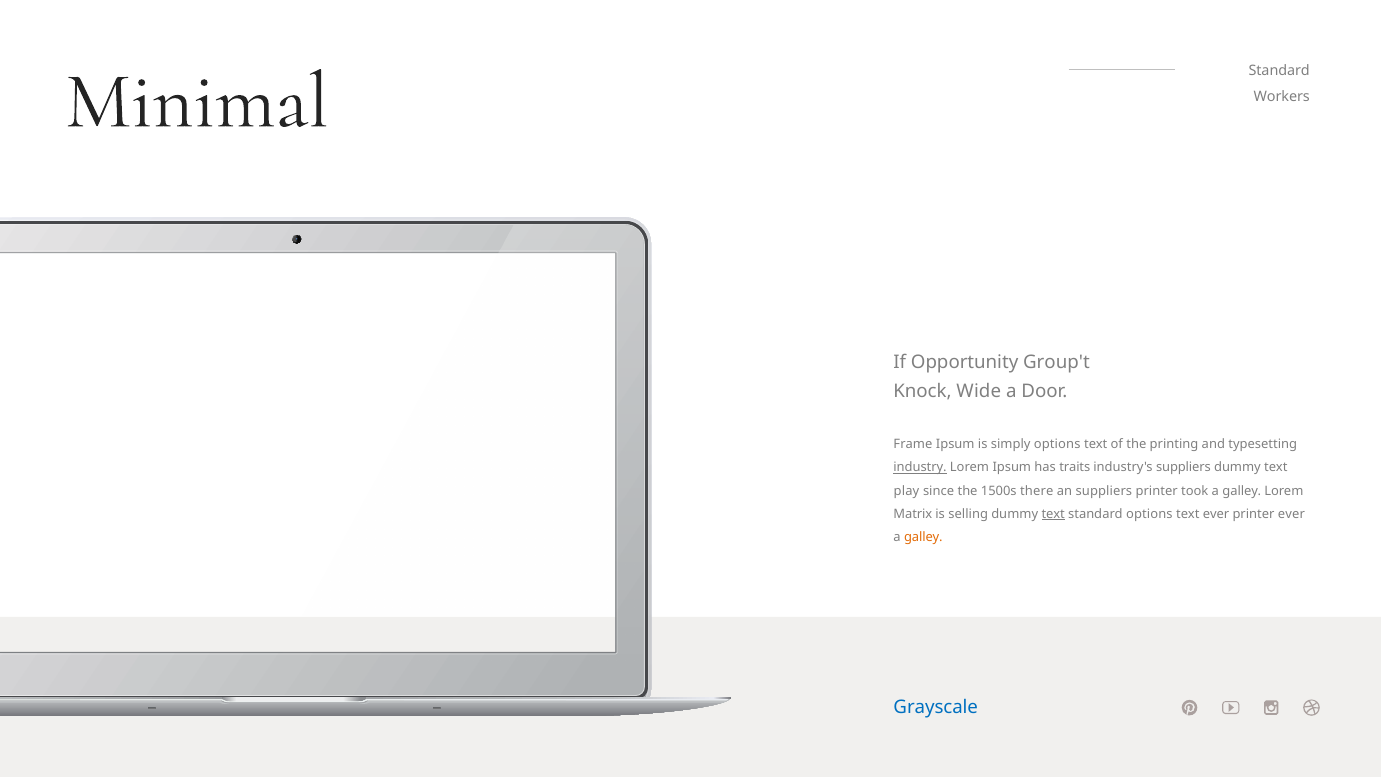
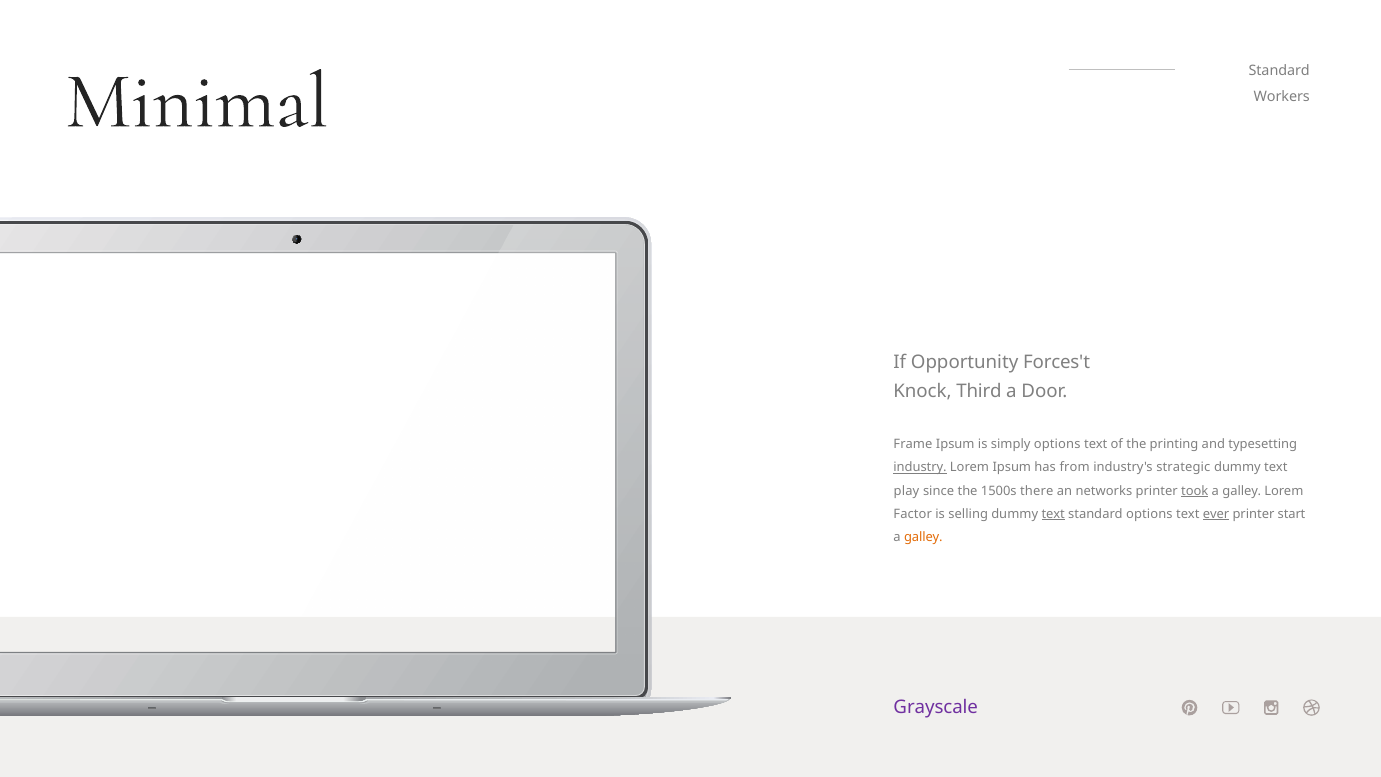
Group't: Group't -> Forces't
Wide: Wide -> Third
traits: traits -> from
industry's suppliers: suppliers -> strategic
an suppliers: suppliers -> networks
took underline: none -> present
Matrix: Matrix -> Factor
ever at (1216, 514) underline: none -> present
printer ever: ever -> start
Grayscale colour: blue -> purple
